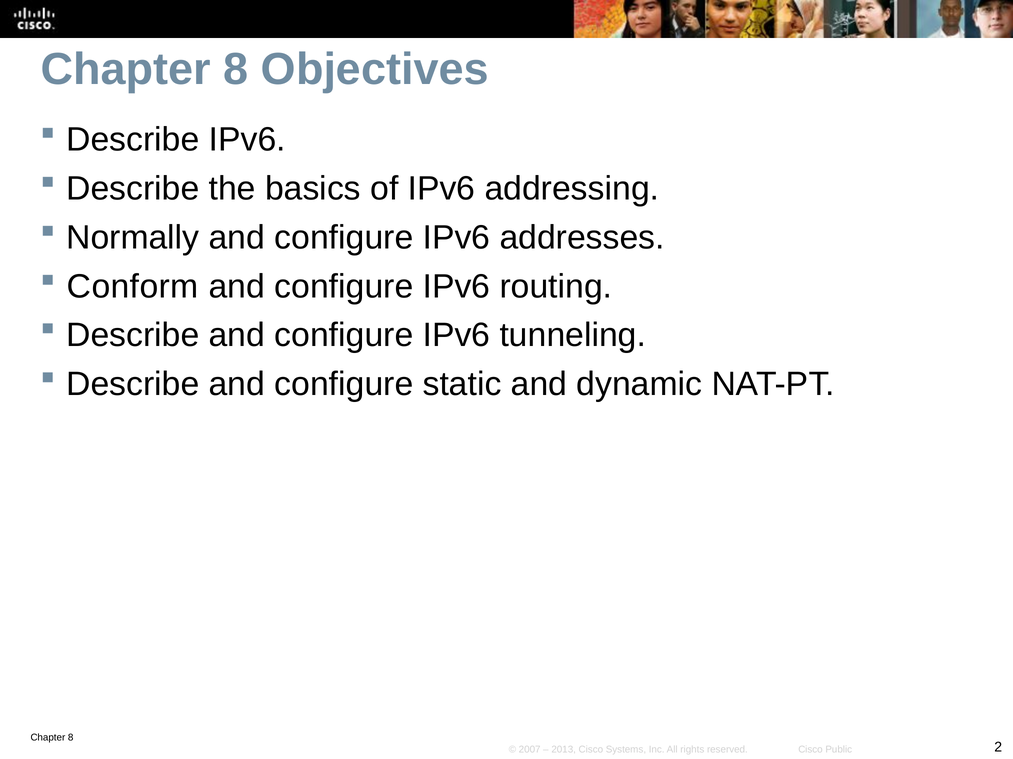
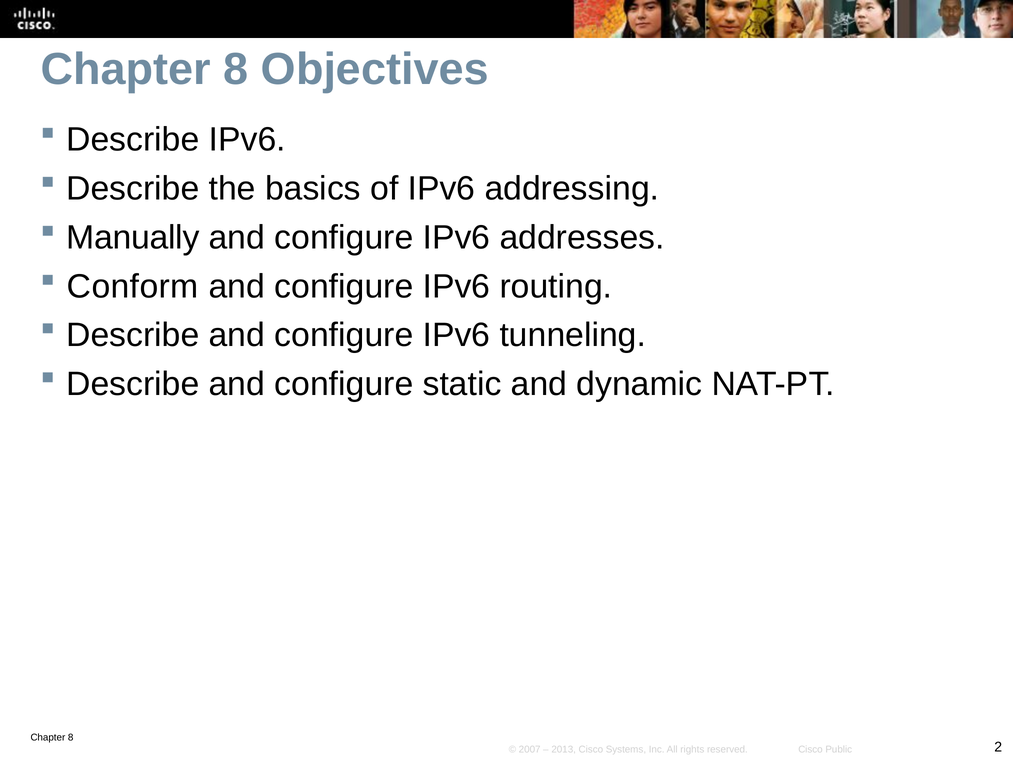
Normally: Normally -> Manually
